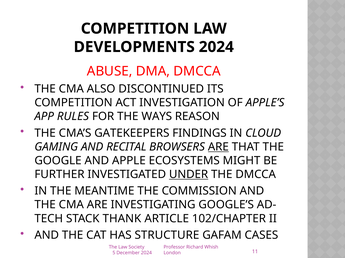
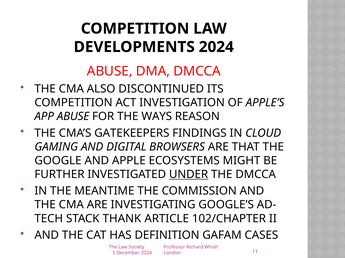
APP RULES: RULES -> ABUSE
RECITAL: RECITAL -> DIGITAL
ARE at (218, 147) underline: present -> none
STRUCTURE: STRUCTURE -> DEFINITION
